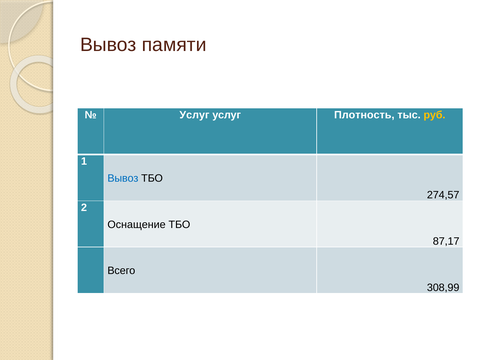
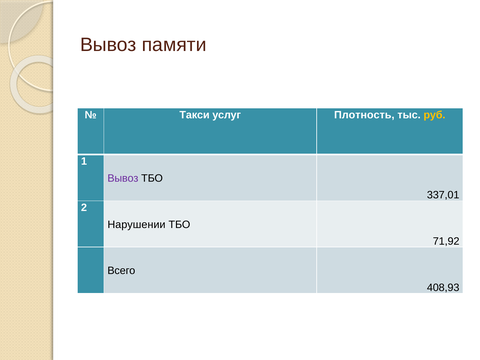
Услуг at (194, 115): Услуг -> Такси
Вывоз at (123, 178) colour: blue -> purple
274,57: 274,57 -> 337,01
Оснащение: Оснащение -> Нарушении
87,17: 87,17 -> 71,92
308,99: 308,99 -> 408,93
